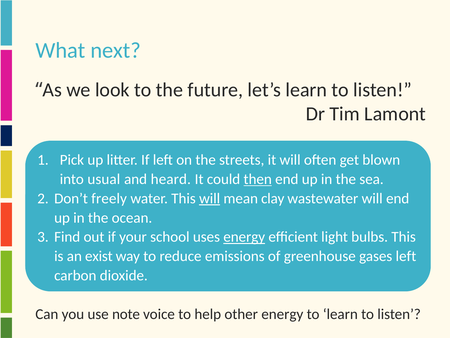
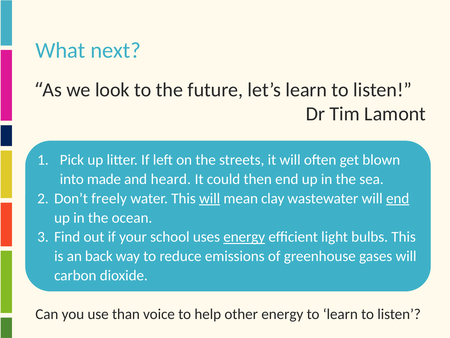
usual: usual -> made
then underline: present -> none
end at (398, 198) underline: none -> present
exist: exist -> back
gases left: left -> will
note: note -> than
